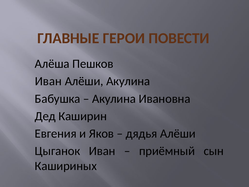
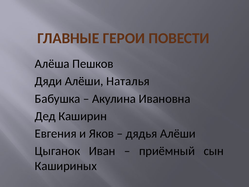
Иван at (48, 81): Иван -> Дяди
Алёши Акулина: Акулина -> Наталья
